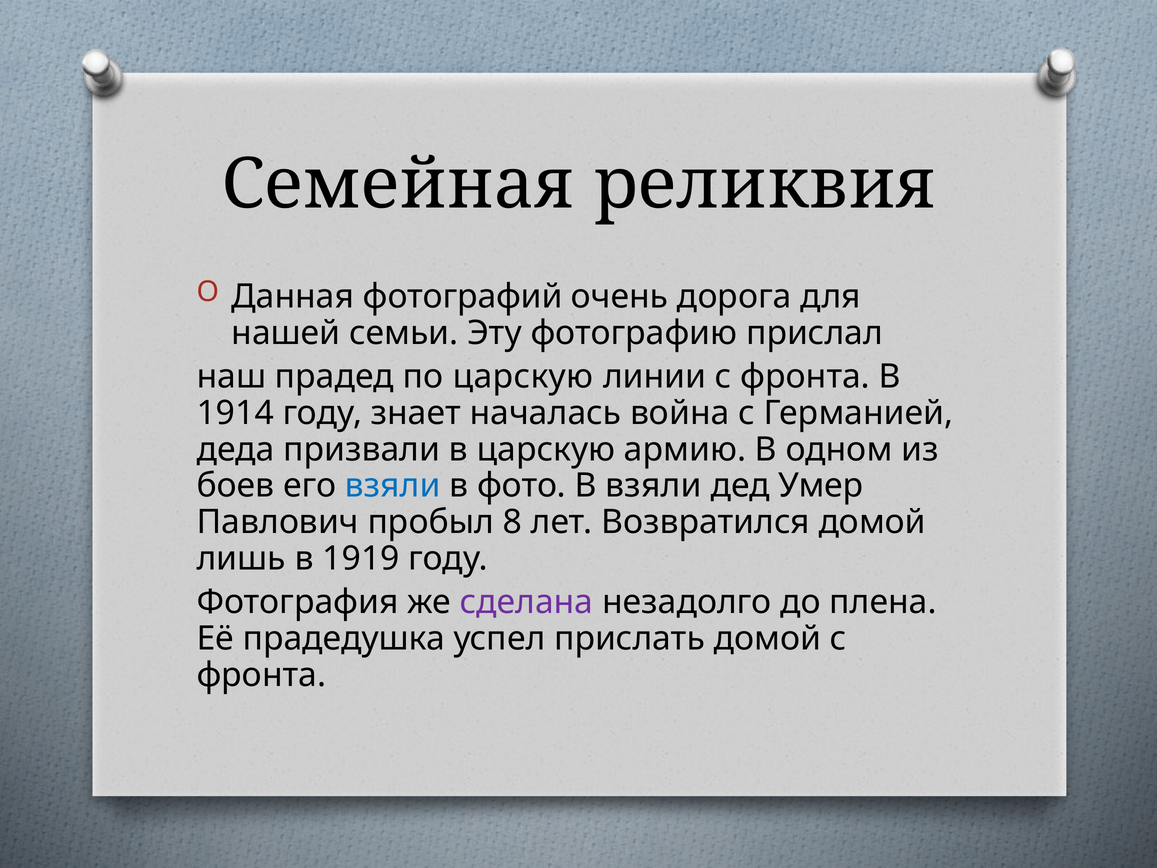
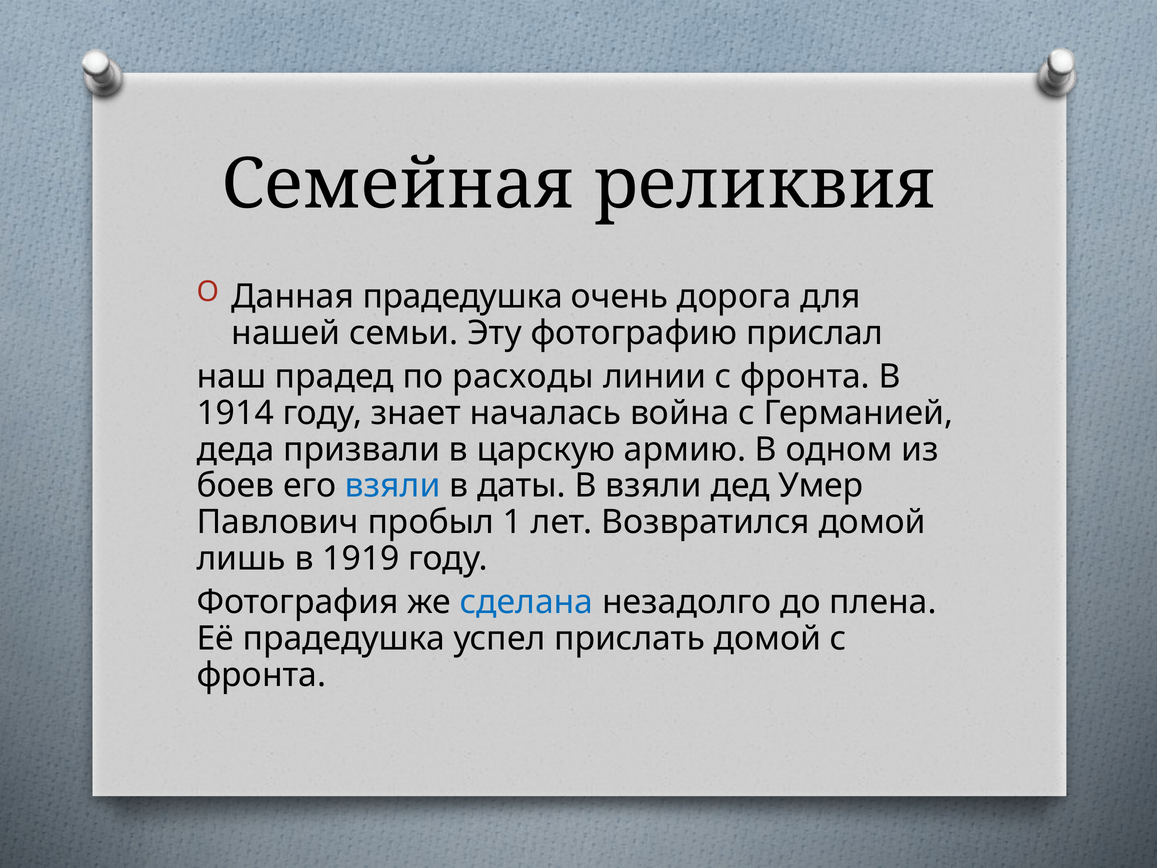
Данная фотографий: фотографий -> прадедушка
по царскую: царскую -> расходы
фото: фото -> даты
8: 8 -> 1
сделана colour: purple -> blue
